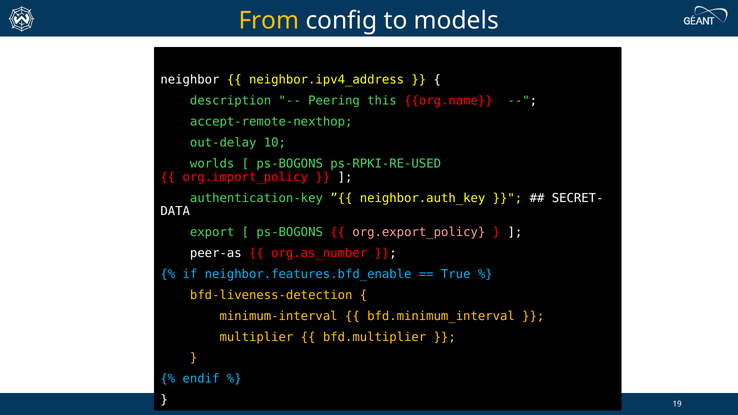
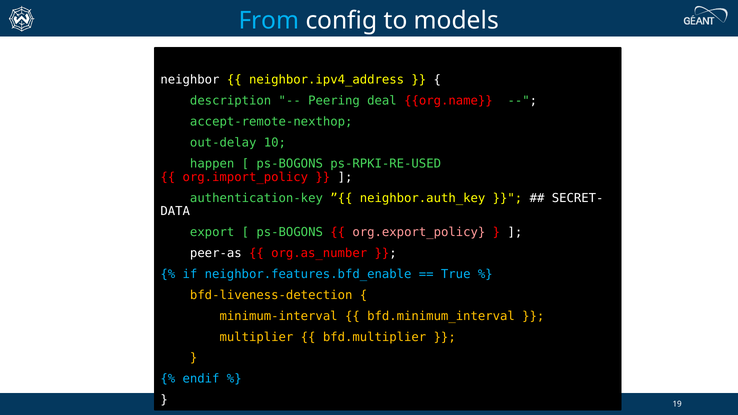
From colour: yellow -> light blue
this: this -> deal
worlds: worlds -> happen
